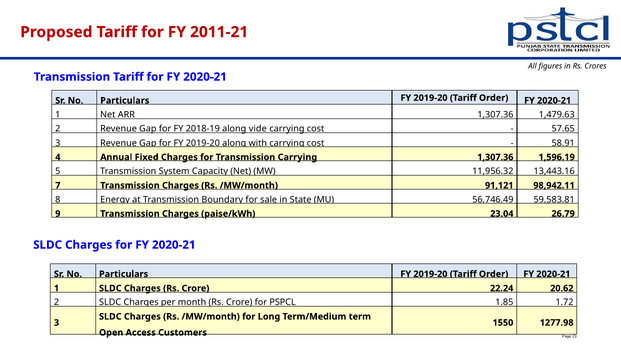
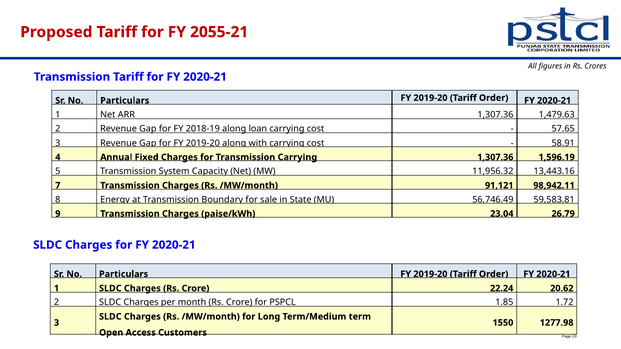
2011-21: 2011-21 -> 2055-21
vide: vide -> loan
